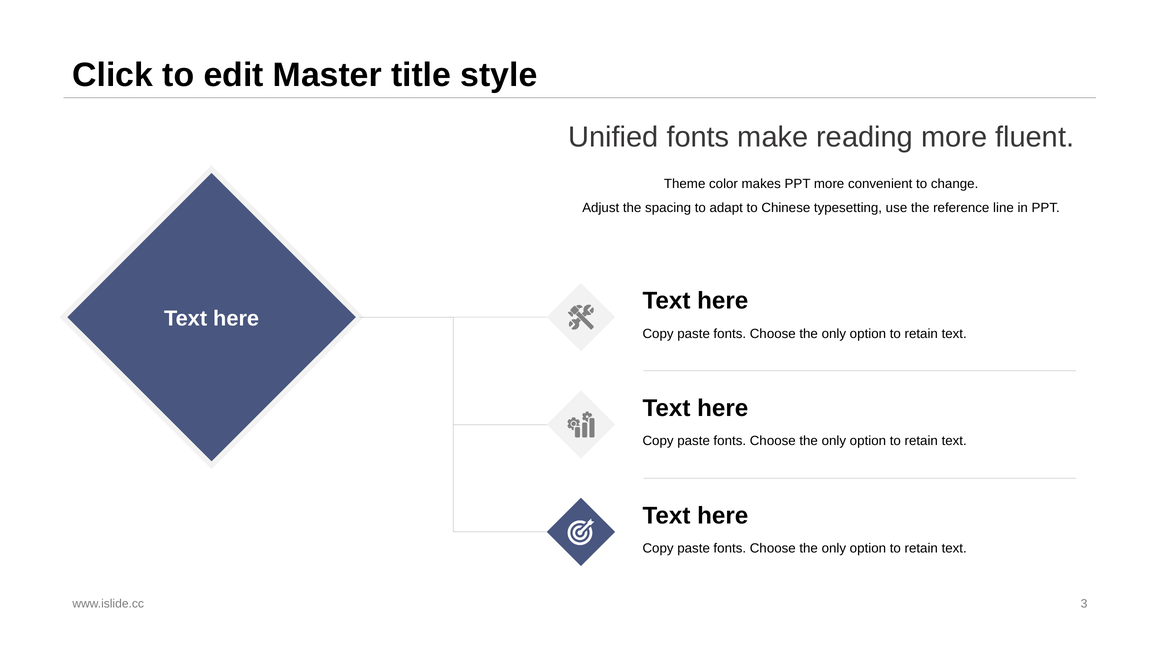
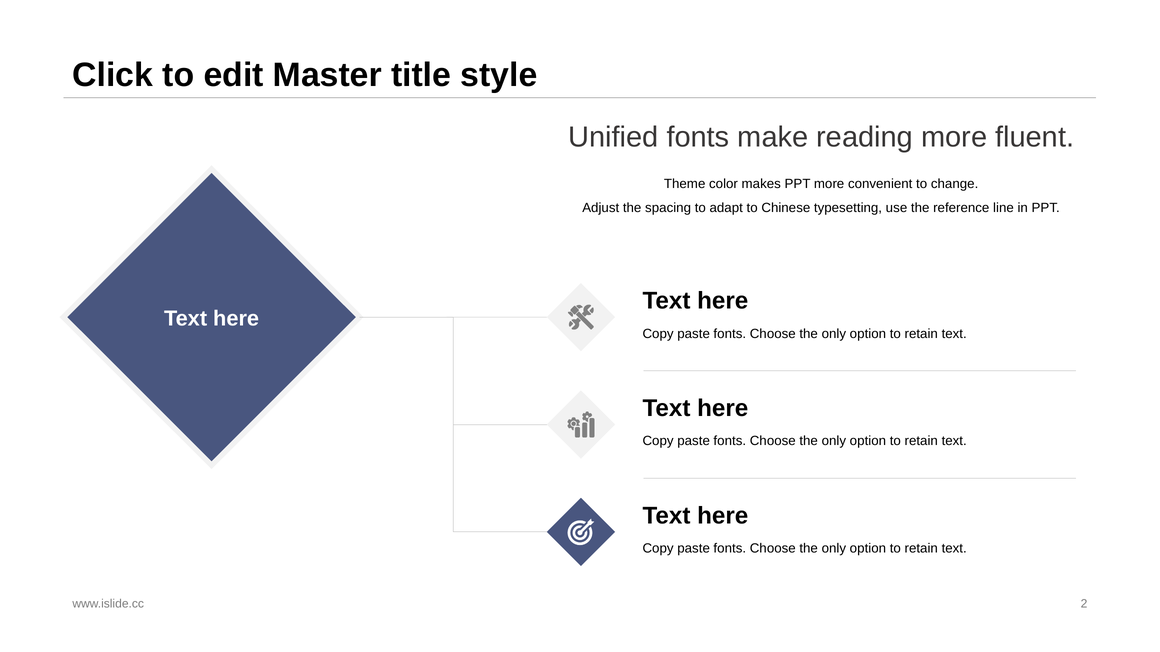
3: 3 -> 2
